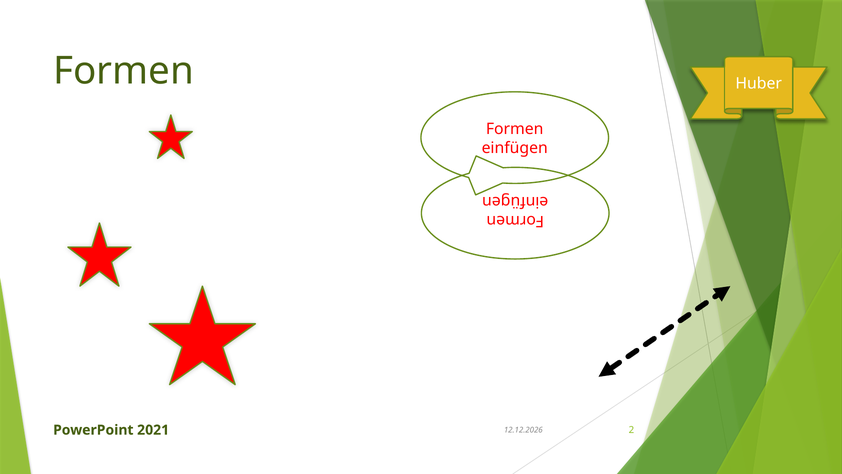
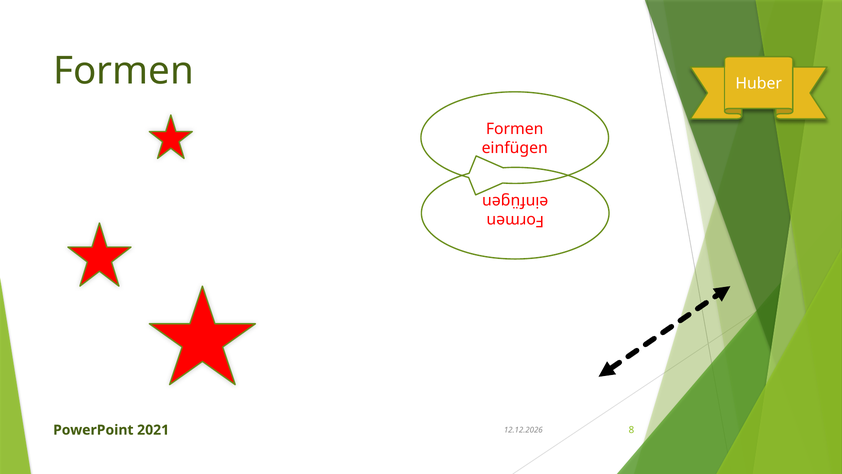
2: 2 -> 8
